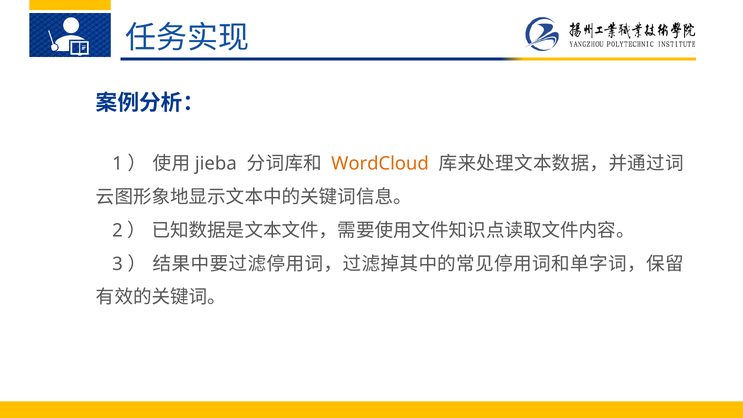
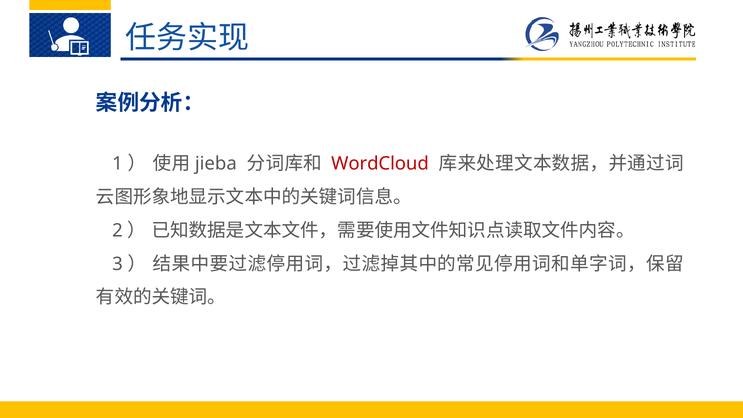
WordCloud colour: orange -> red
